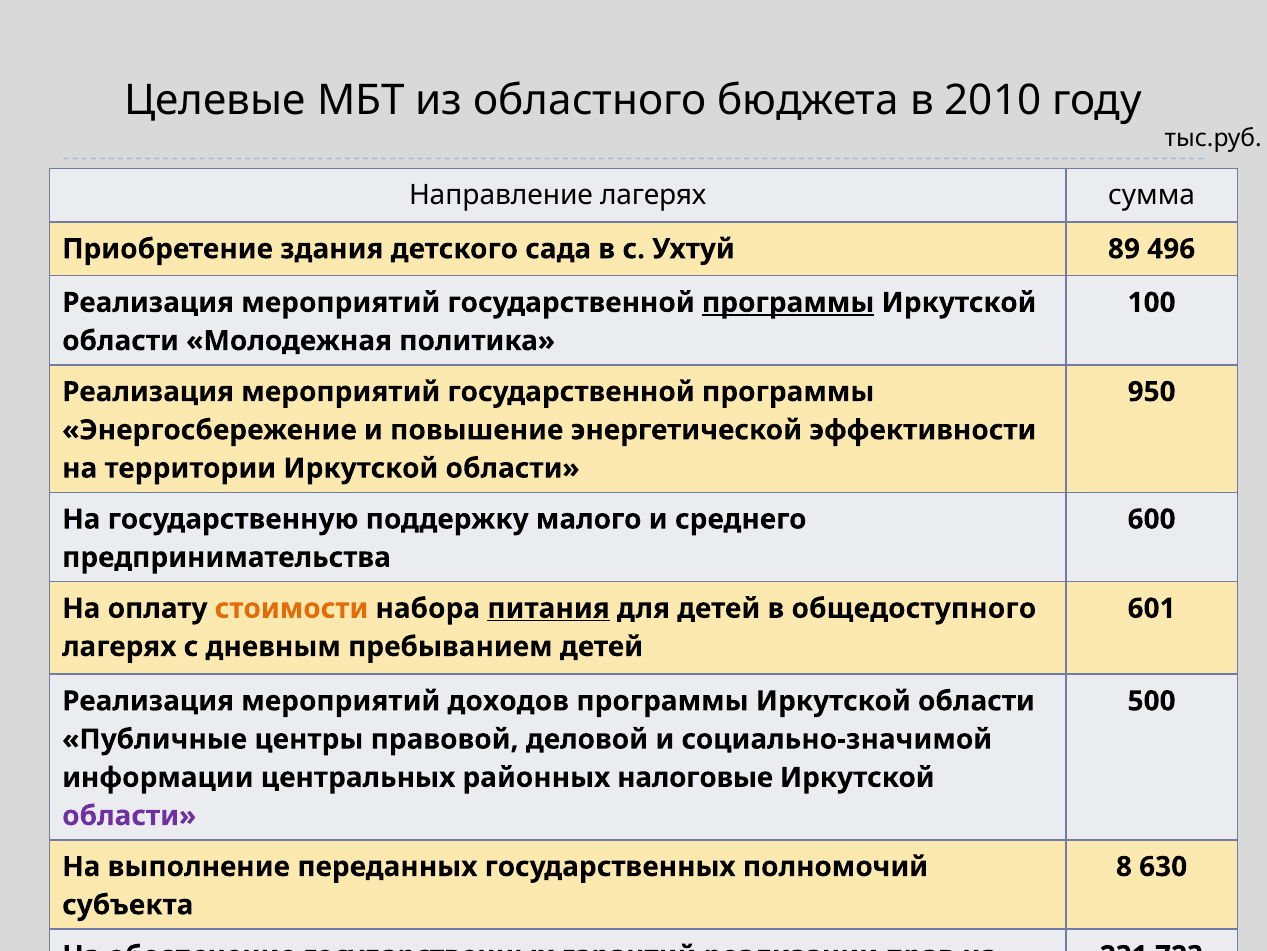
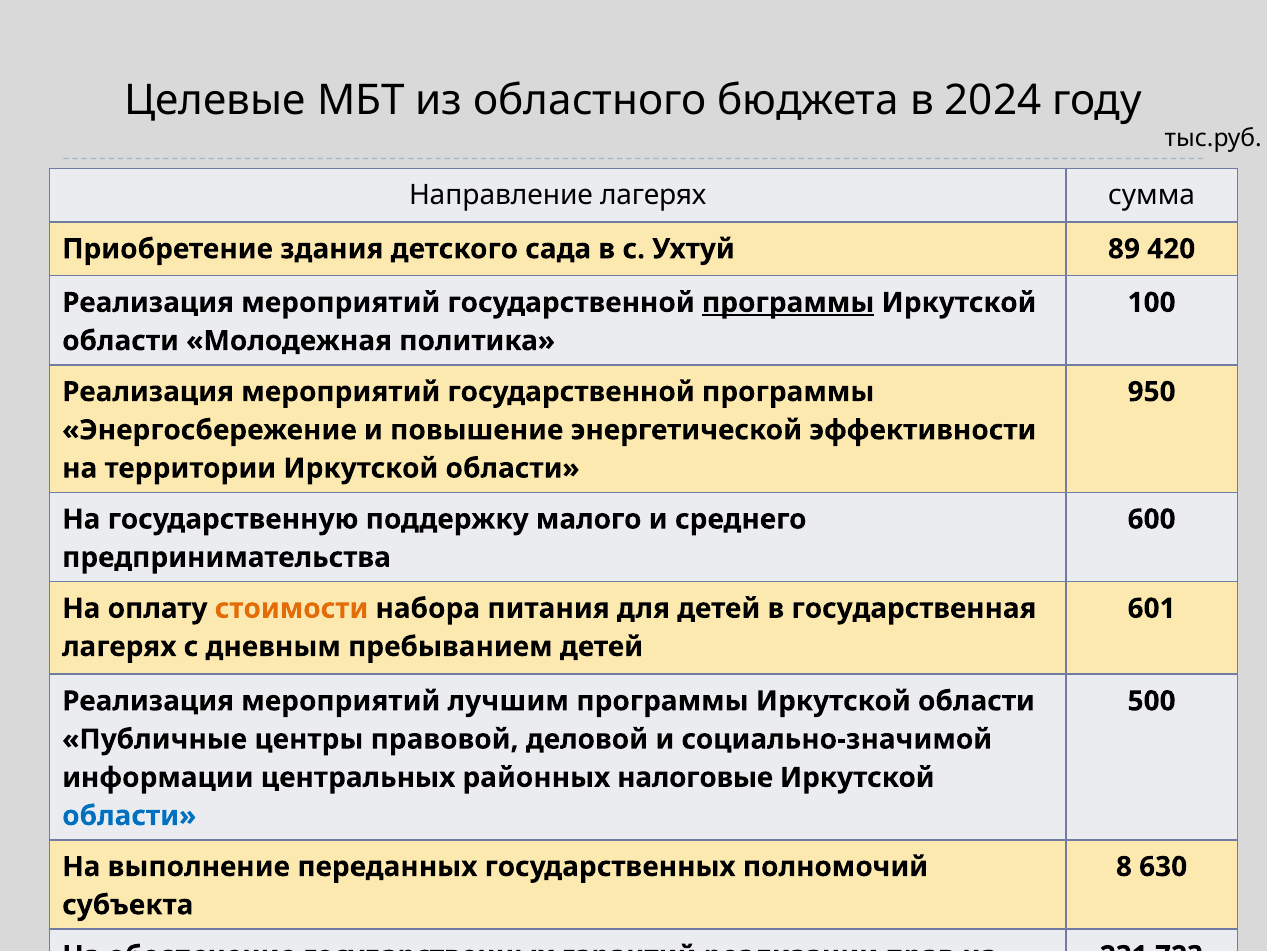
2010: 2010 -> 2024
496: 496 -> 420
питания underline: present -> none
в общедоступного: общедоступного -> государственная
мероприятий доходов: доходов -> лучшим
области at (129, 815) colour: purple -> blue
